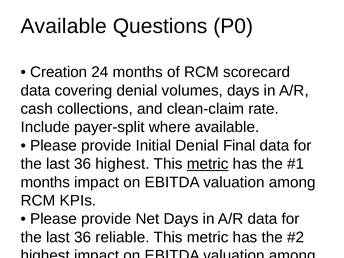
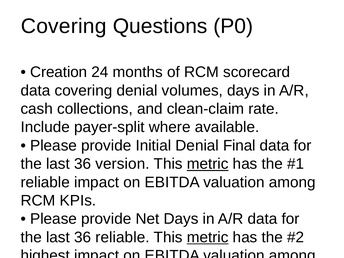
Available at (64, 26): Available -> Covering
36 highest: highest -> version
months at (45, 182): months -> reliable
metric at (208, 237) underline: none -> present
